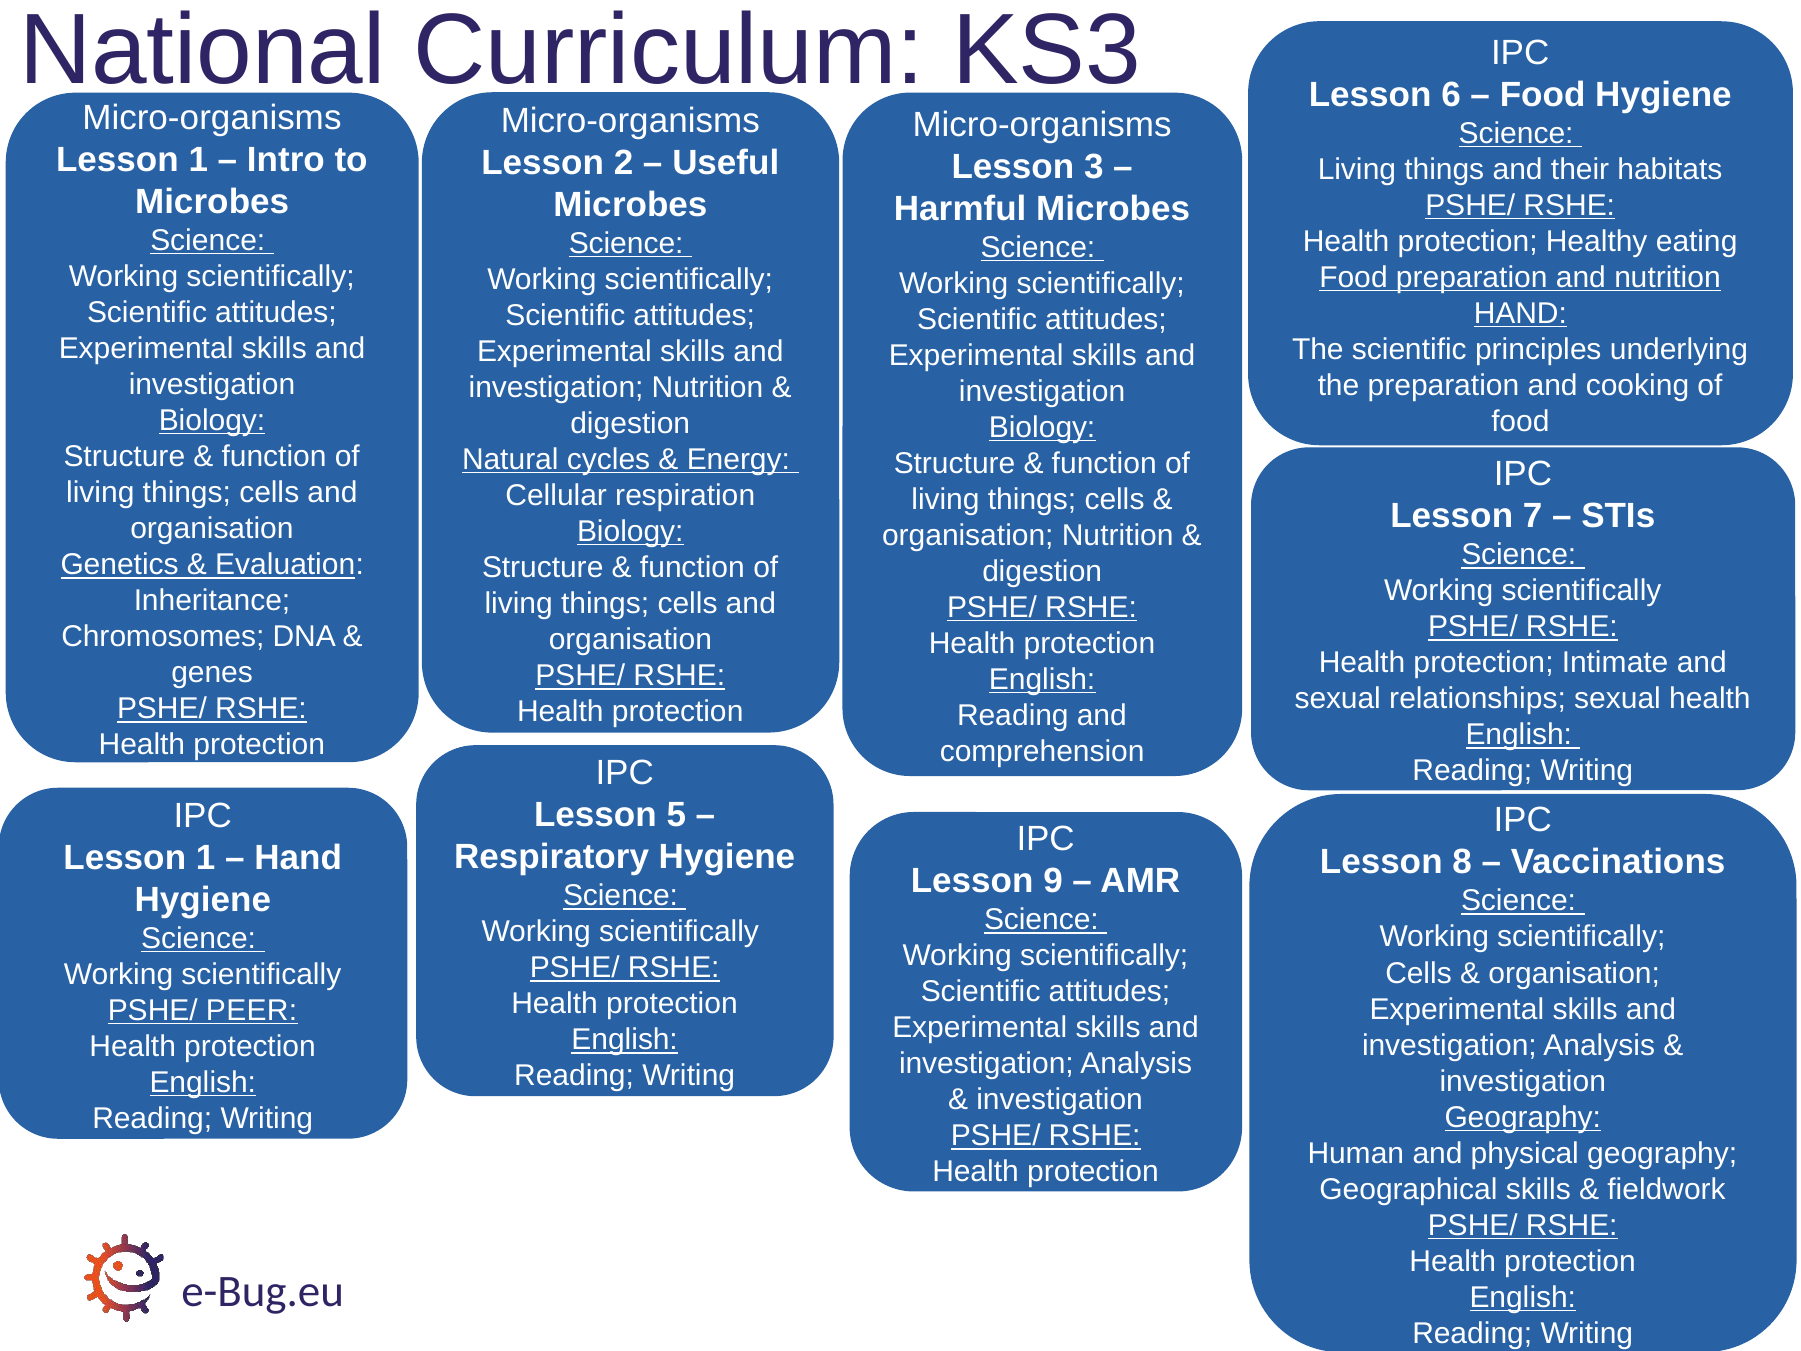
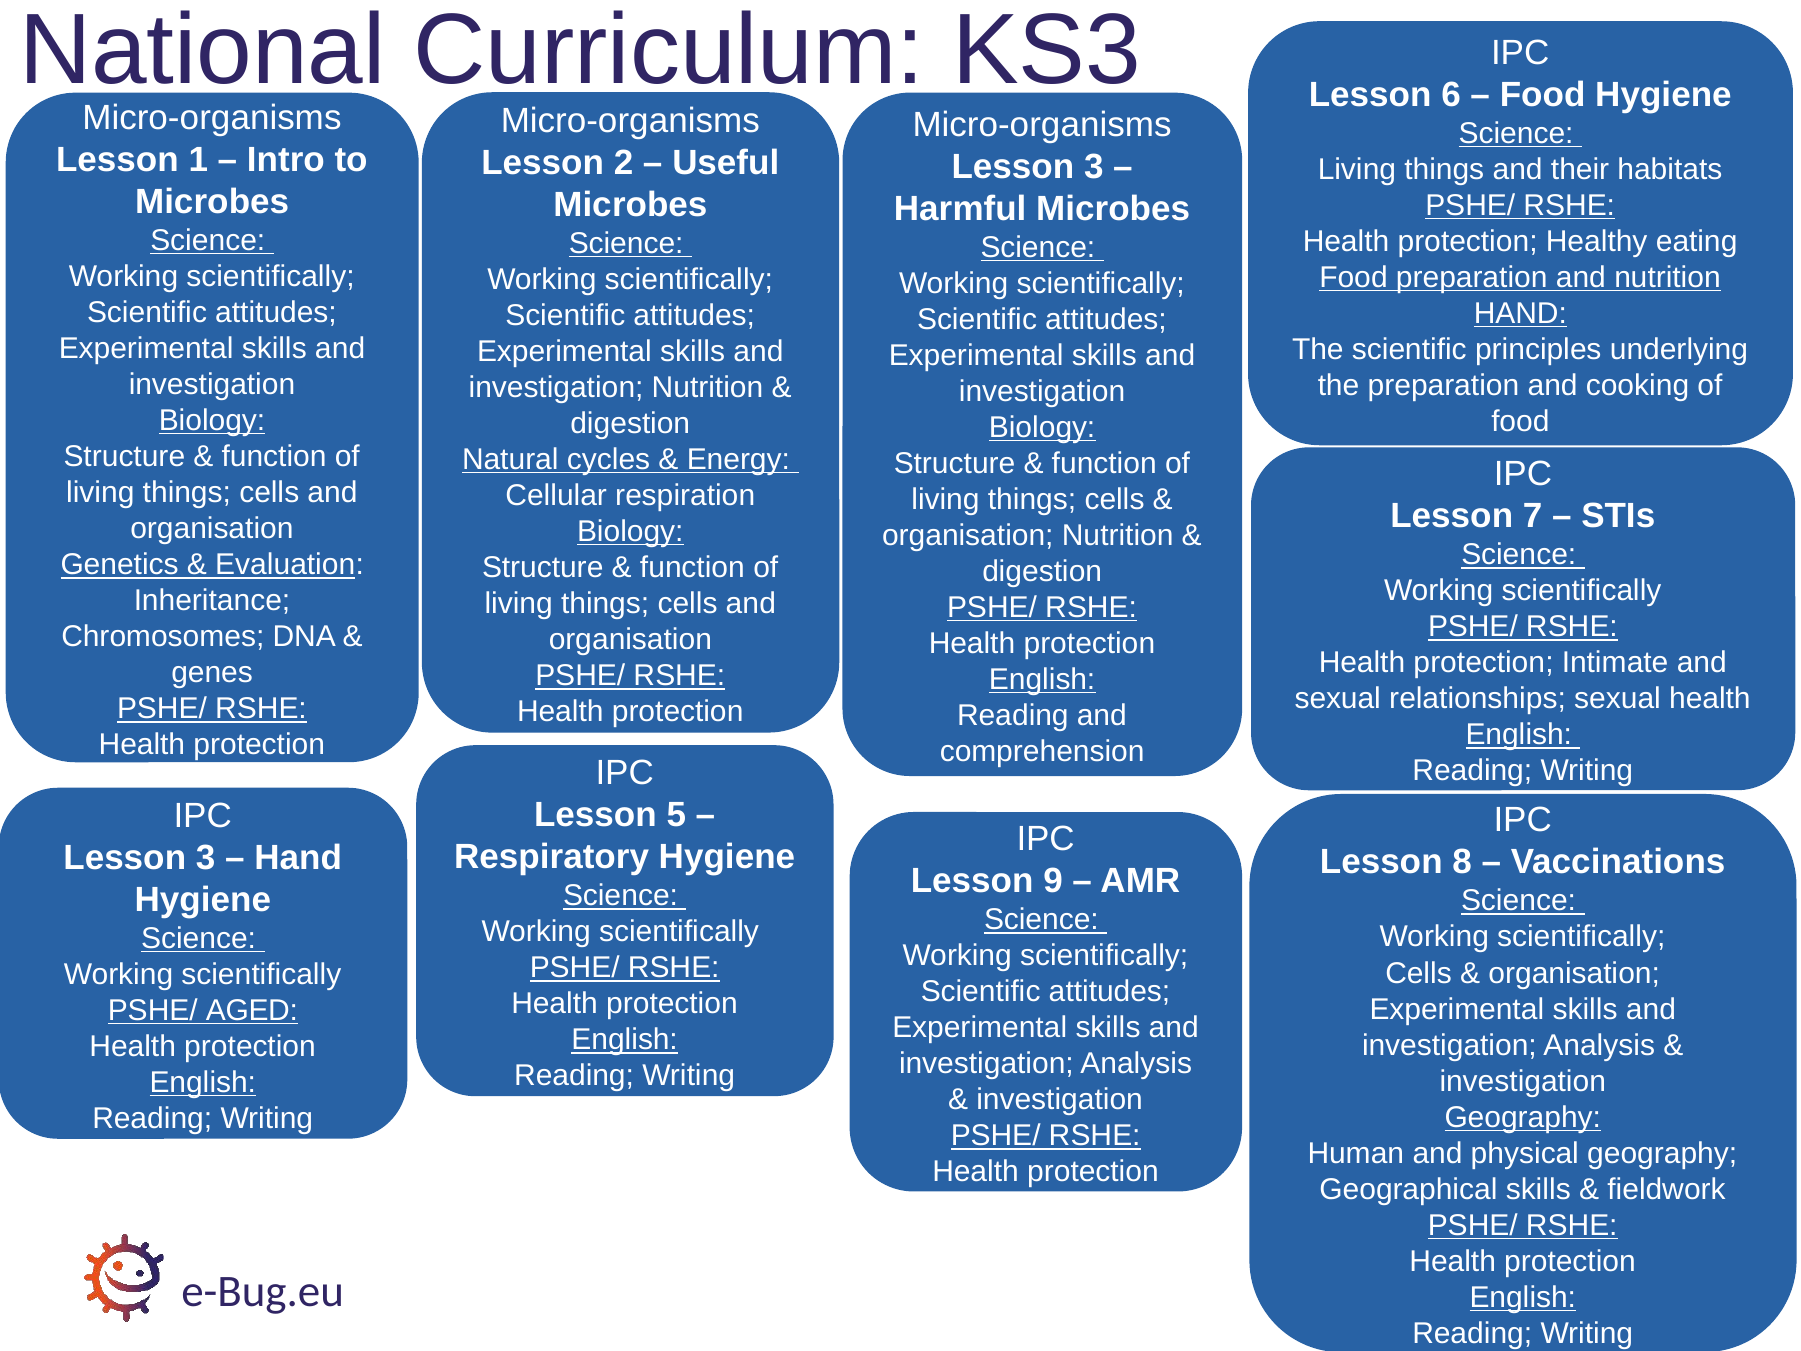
1 at (206, 857): 1 -> 3
PEER: PEER -> AGED
